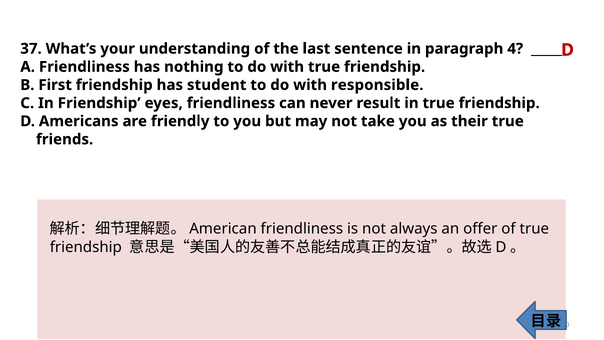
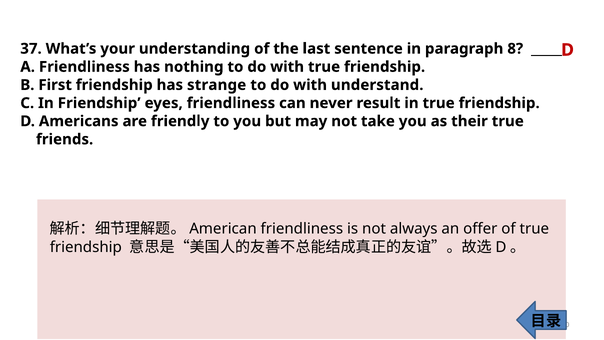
4: 4 -> 8
student: student -> strange
responsible: responsible -> understand
